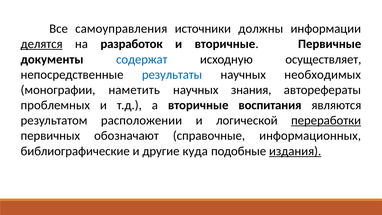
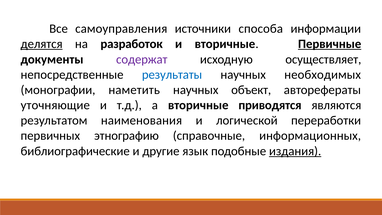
должны: должны -> способа
Первичные underline: none -> present
содержат colour: blue -> purple
знания: знания -> объект
проблемных: проблемных -> уточняющие
воспитания: воспитания -> приводятся
расположении: расположении -> наименования
переработки underline: present -> none
обозначают: обозначают -> этнографию
куда: куда -> язык
